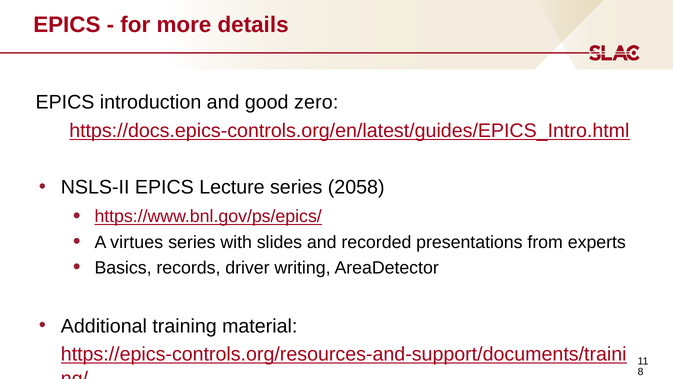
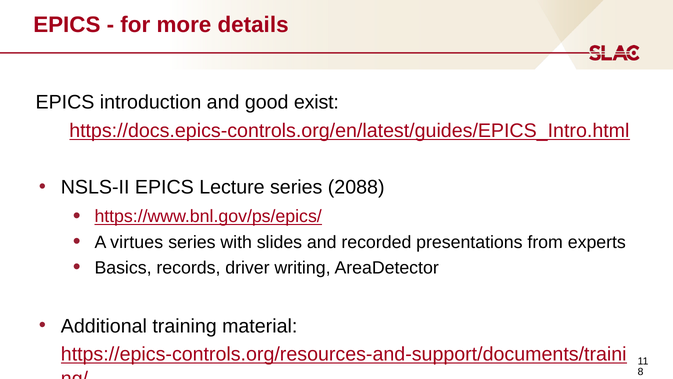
zero: zero -> exist
2058: 2058 -> 2088
